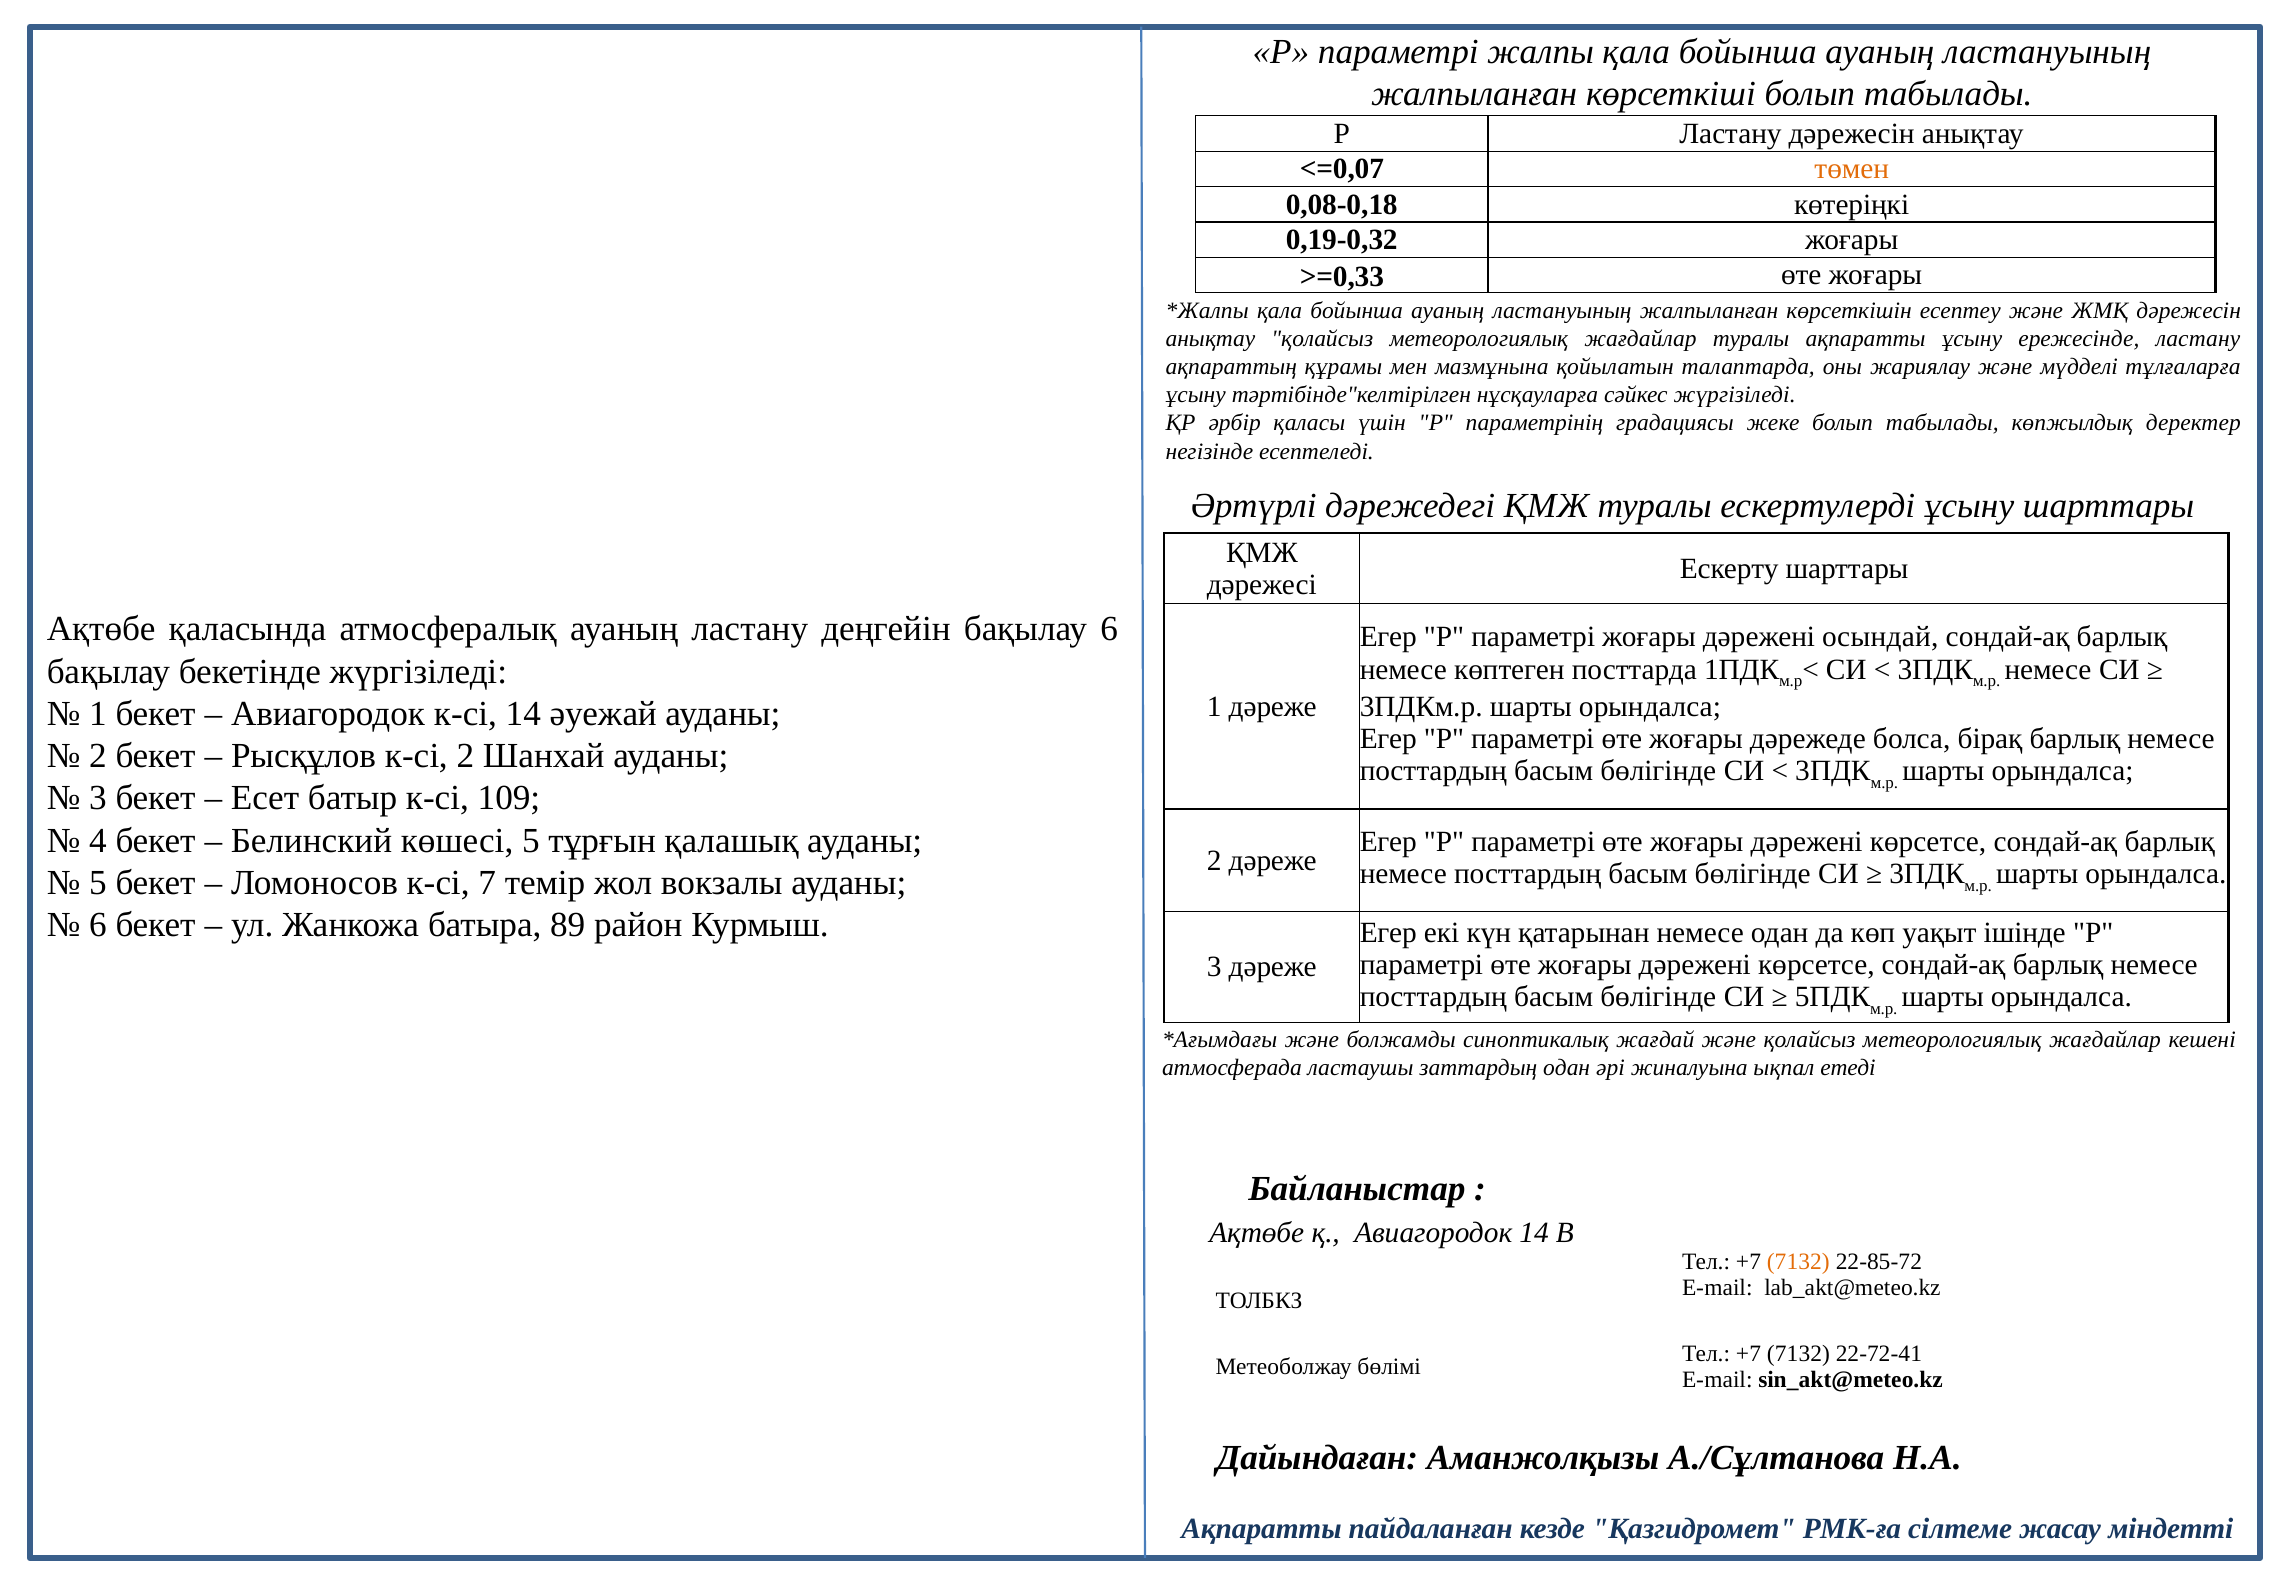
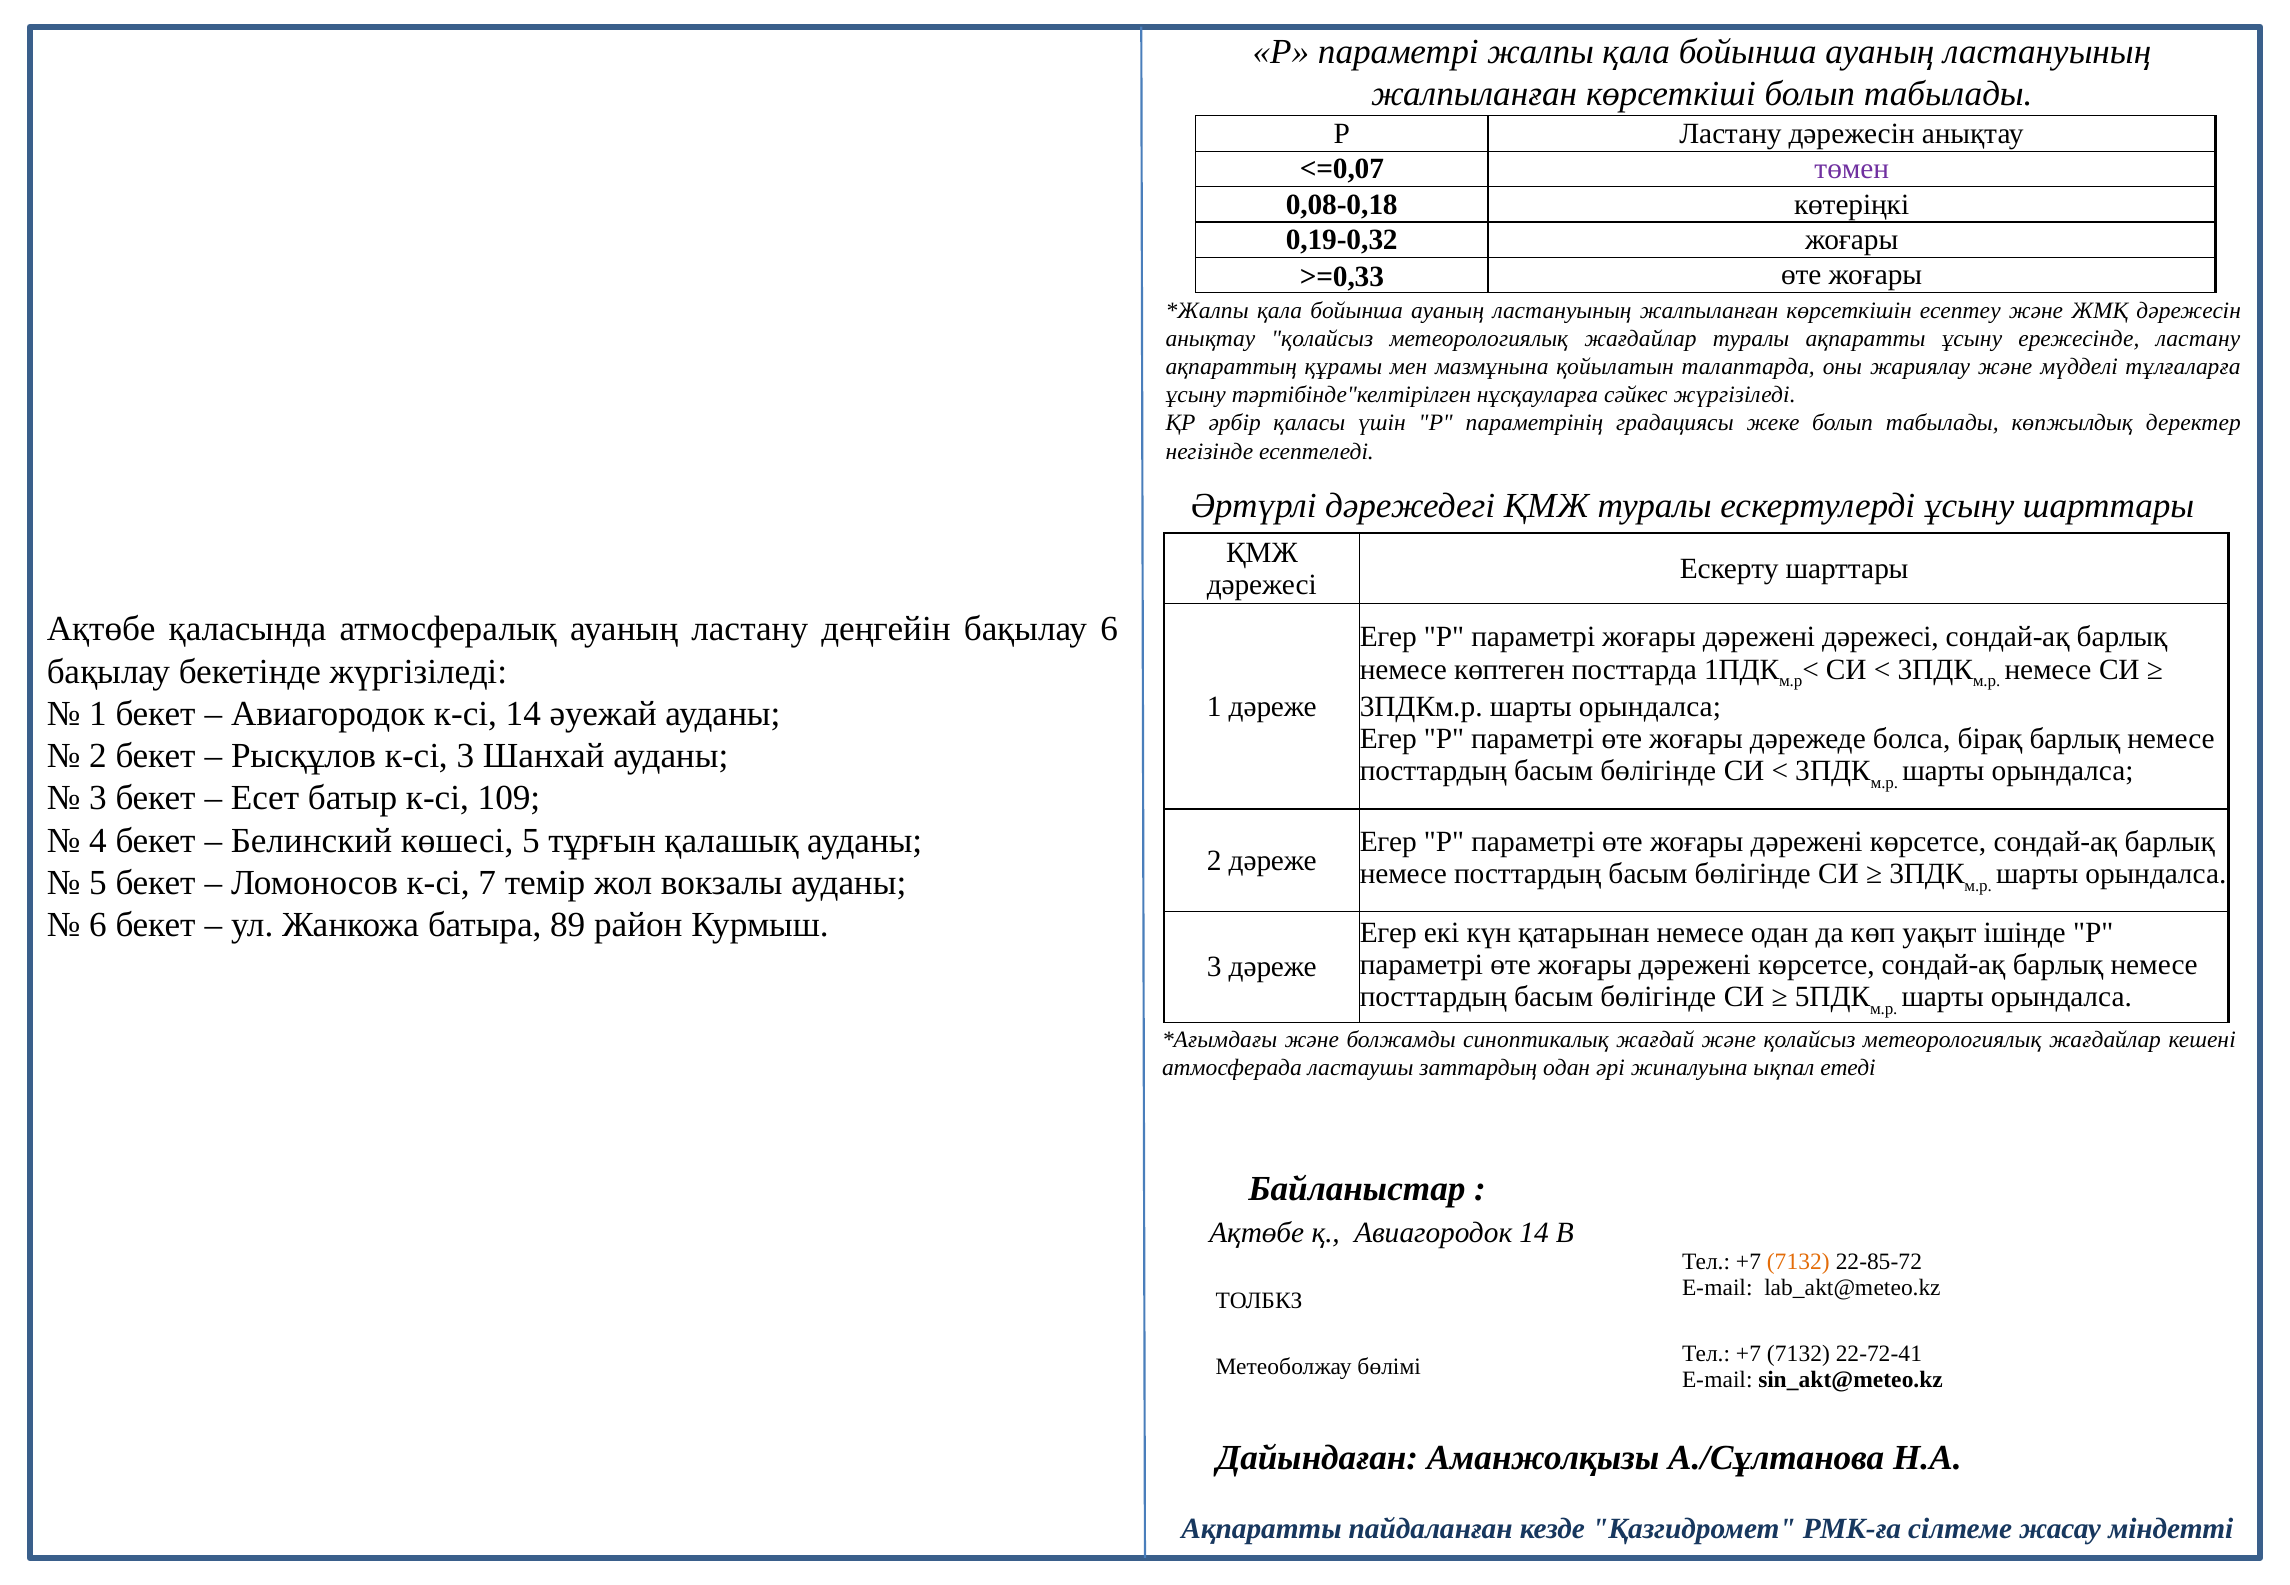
төмен colour: orange -> purple
дәрежені осындай: осындай -> дәрежесі
к-сі 2: 2 -> 3
